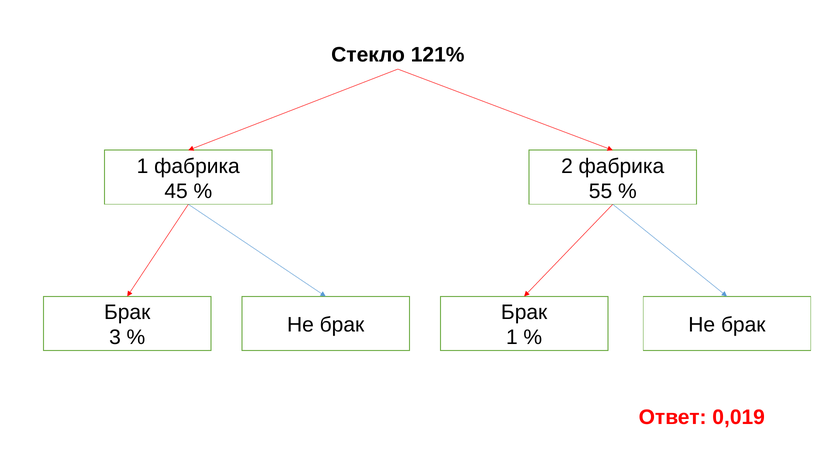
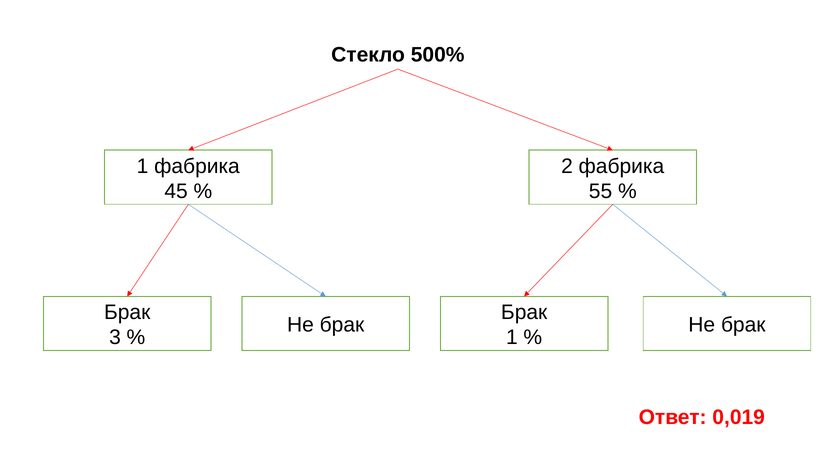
121%: 121% -> 500%
